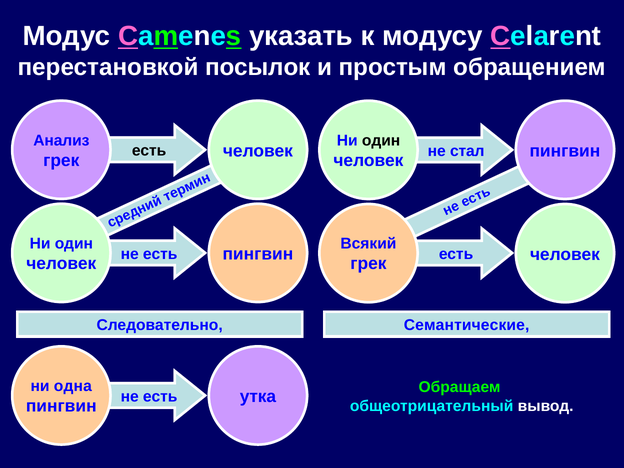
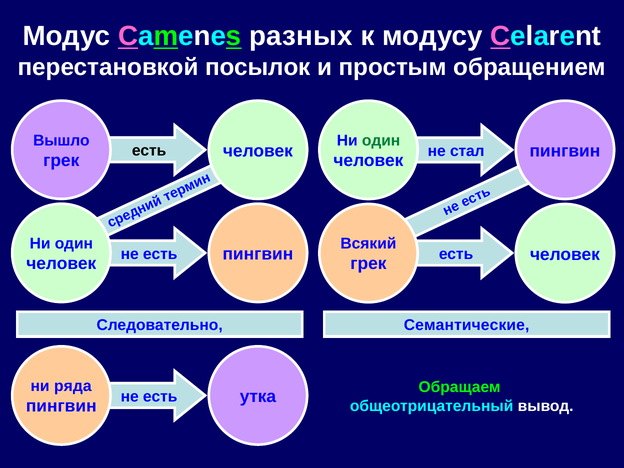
указать: указать -> разных
Анализ: Анализ -> Вышло
один at (381, 141) colour: black -> green
одна: одна -> ряда
